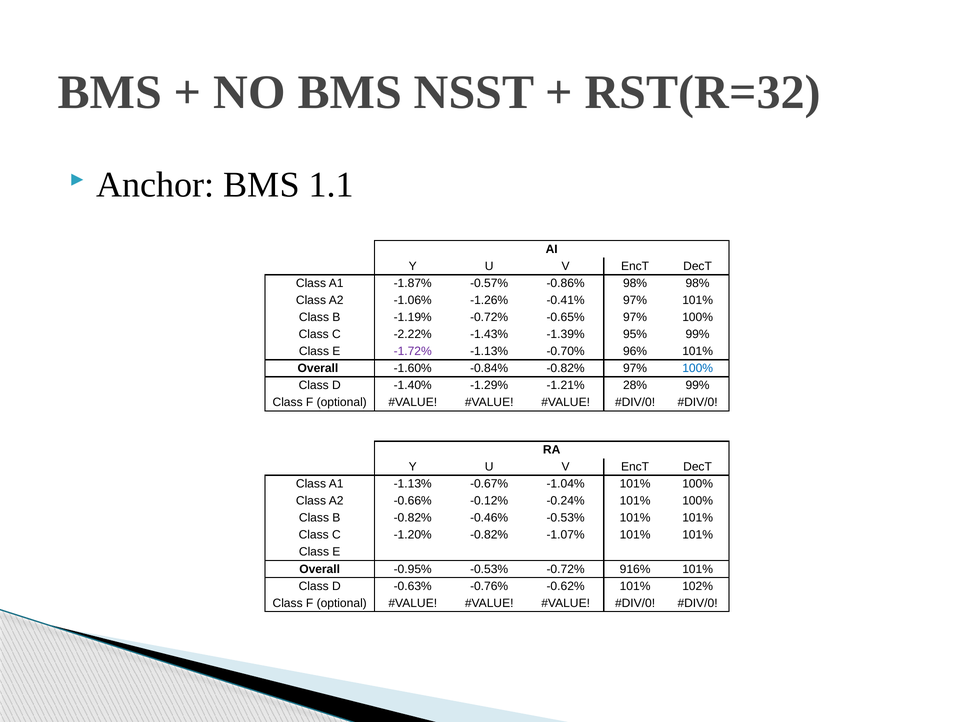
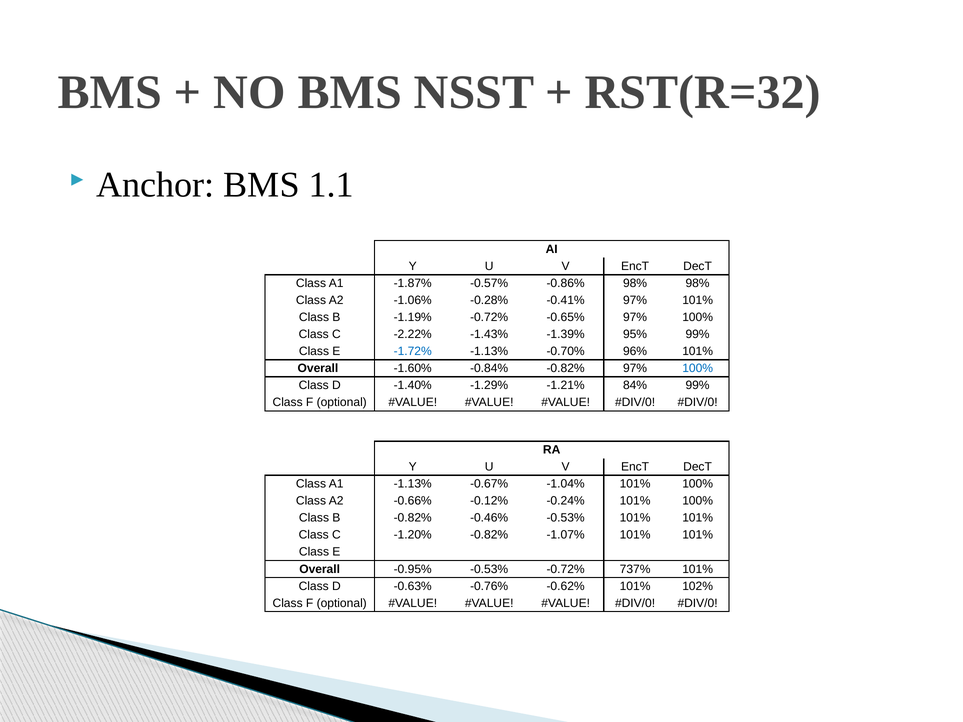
-1.26%: -1.26% -> -0.28%
-1.72% colour: purple -> blue
28%: 28% -> 84%
916%: 916% -> 737%
